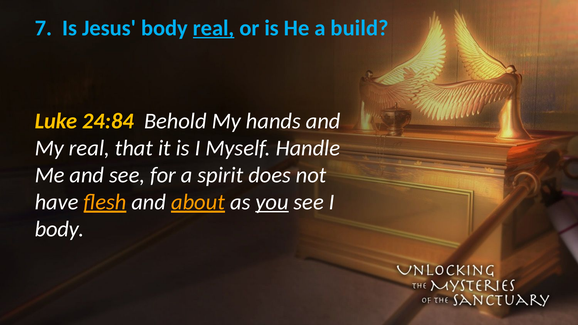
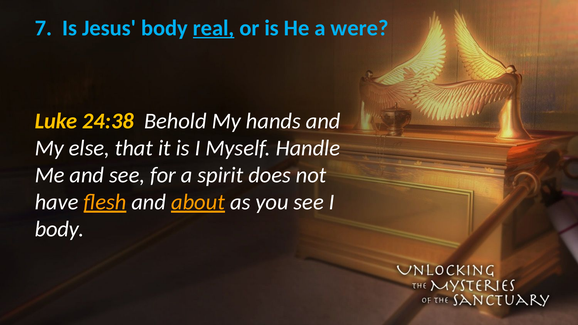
build: build -> were
24:84: 24:84 -> 24:38
My real: real -> else
you underline: present -> none
